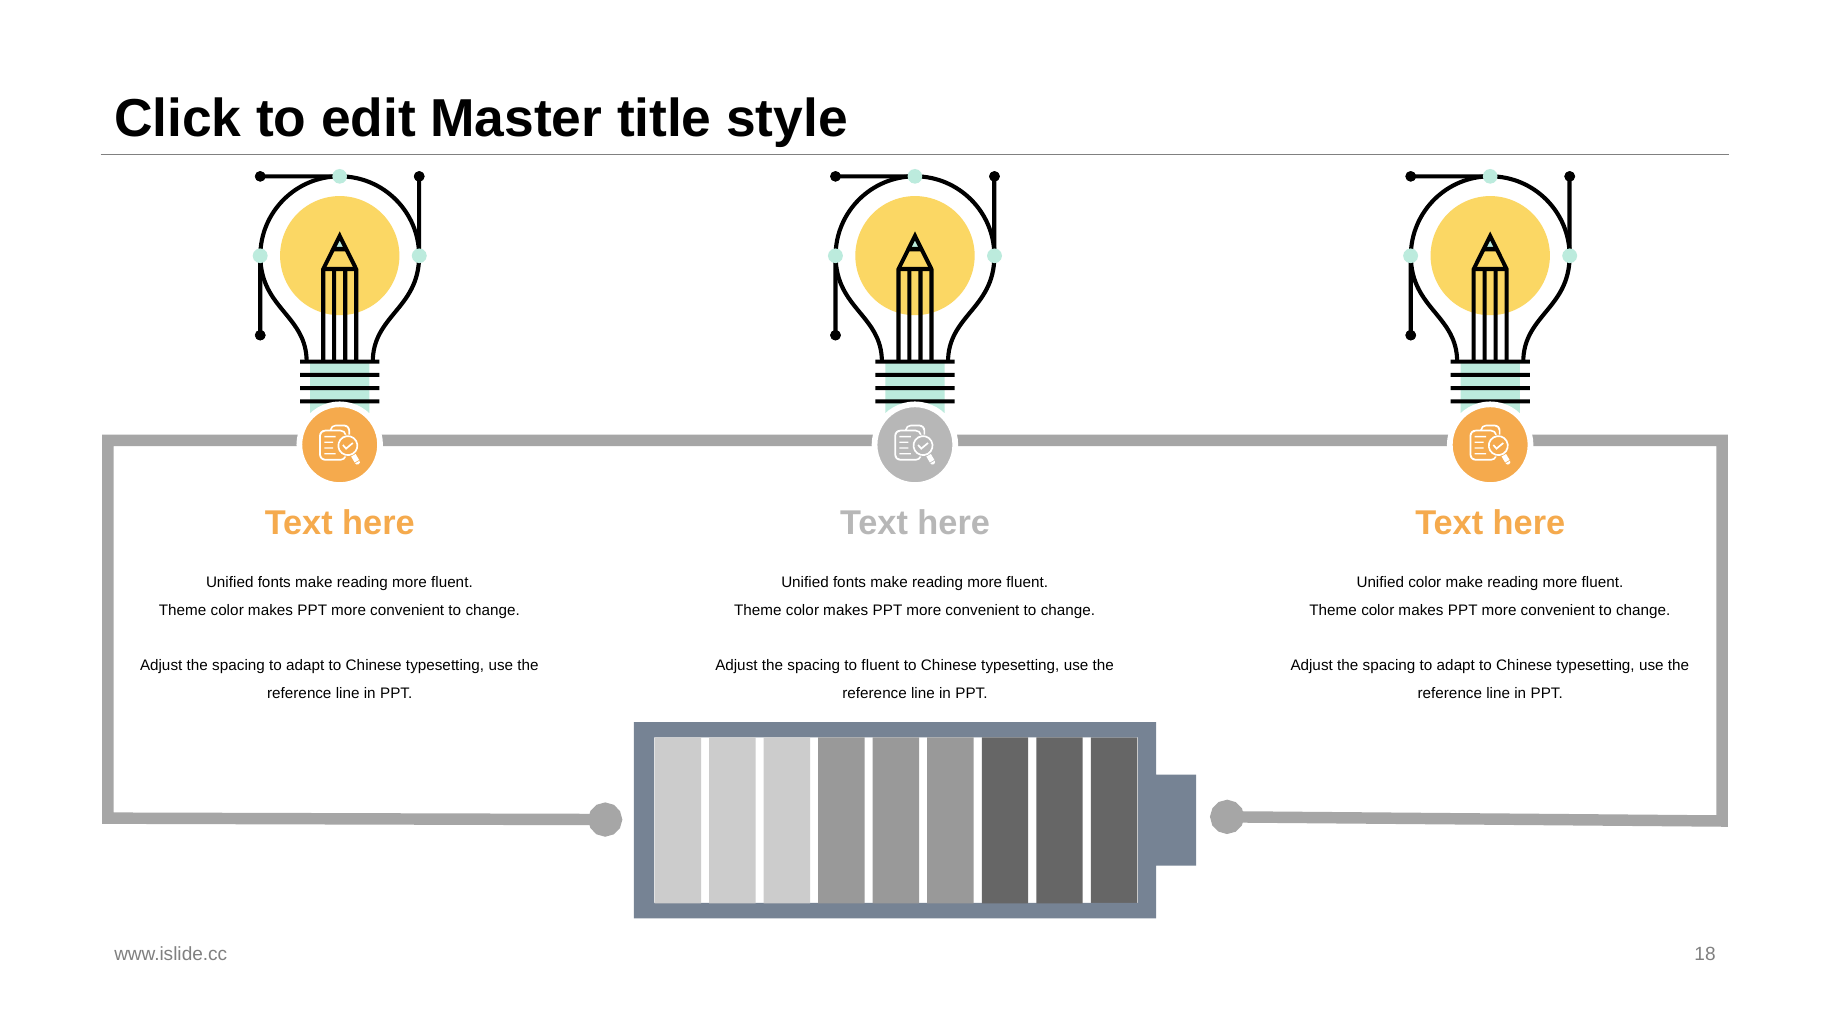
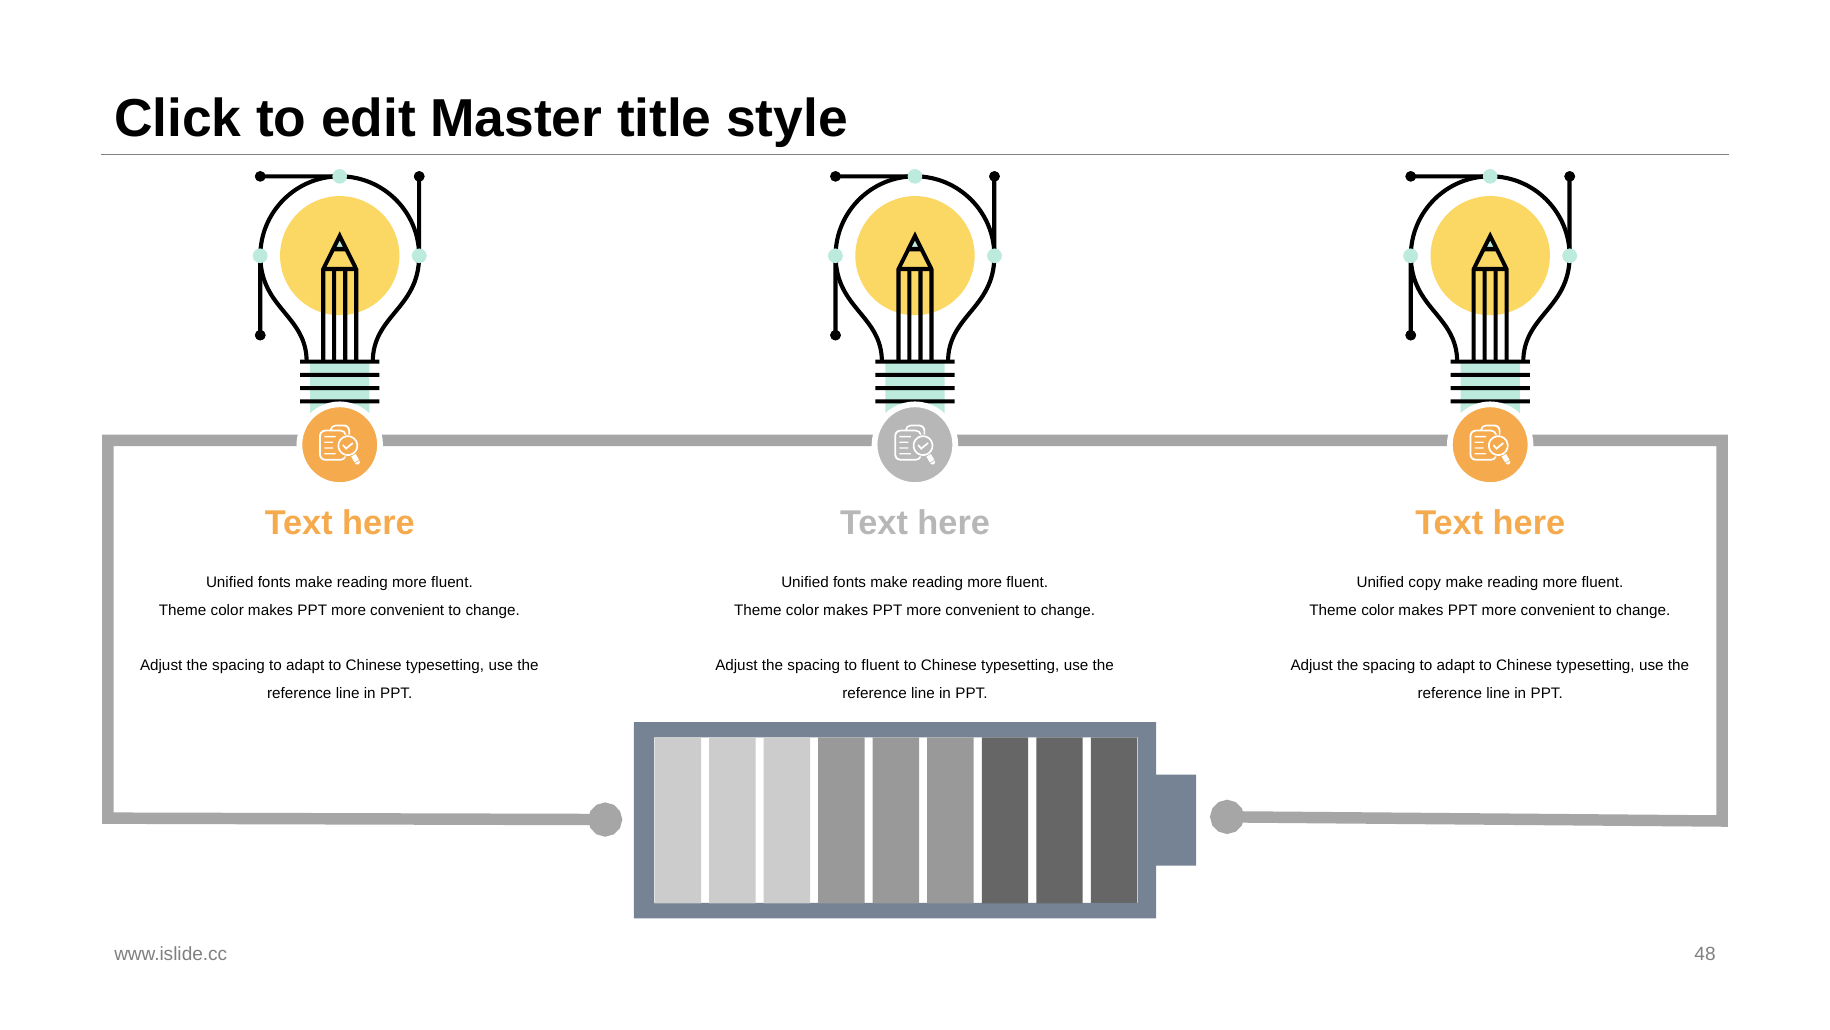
Unified color: color -> copy
18: 18 -> 48
